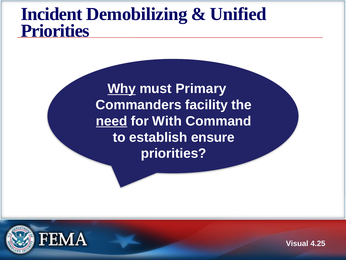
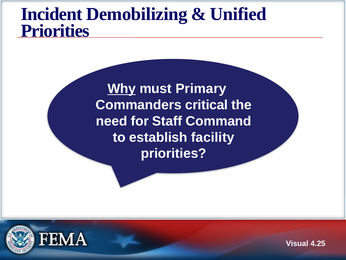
facility: facility -> critical
need underline: present -> none
With: With -> Staff
ensure: ensure -> facility
